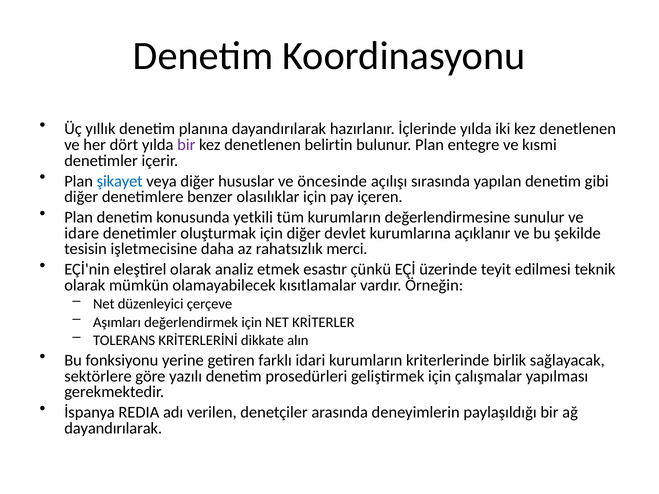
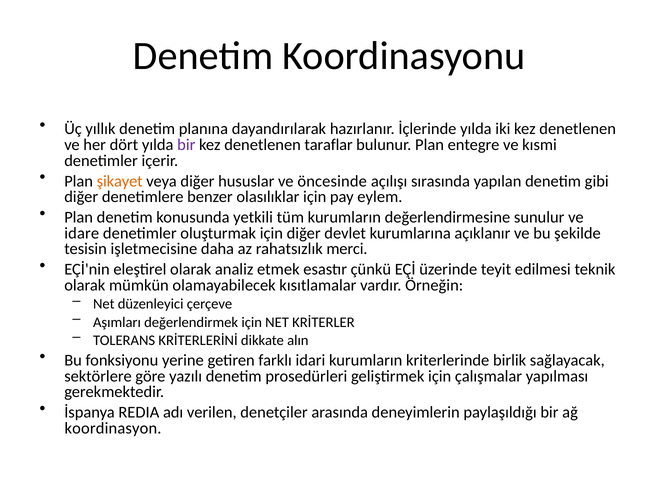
belirtin: belirtin -> taraflar
şikayet colour: blue -> orange
içeren: içeren -> eylem
dayandırılarak at (113, 428): dayandırılarak -> koordinasyon
